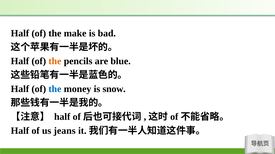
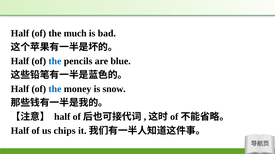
make: make -> much
the at (55, 61) colour: orange -> blue
jeans: jeans -> chips
